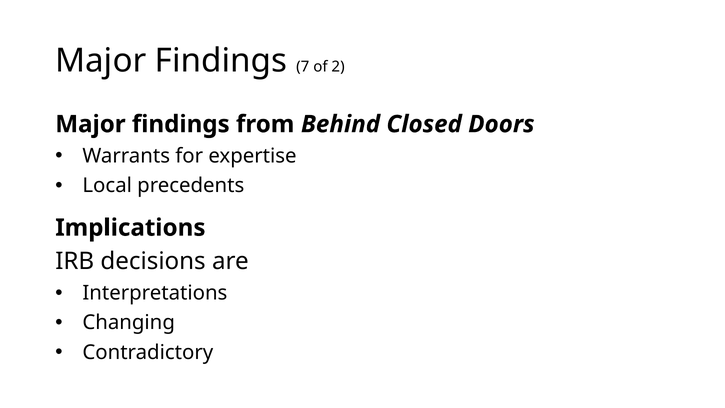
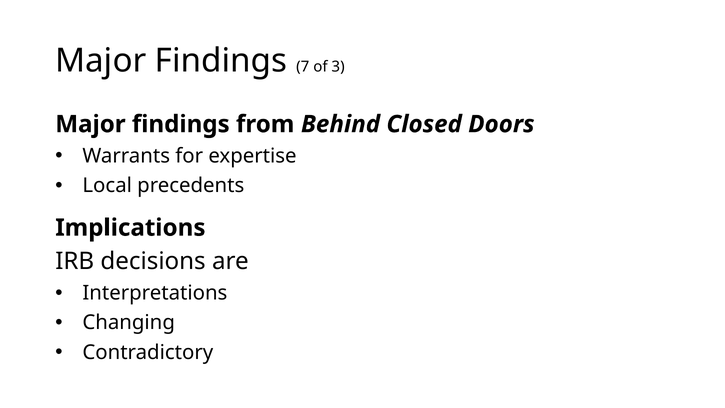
2: 2 -> 3
